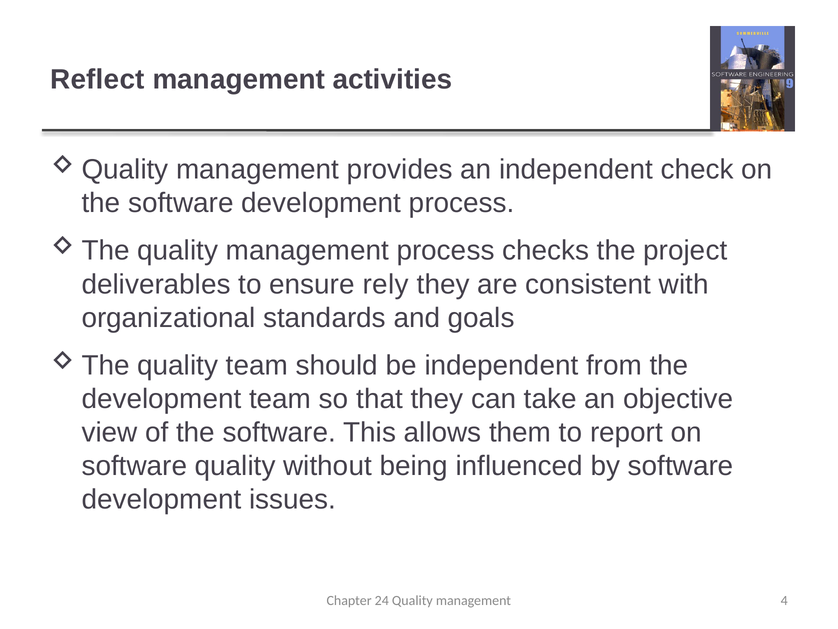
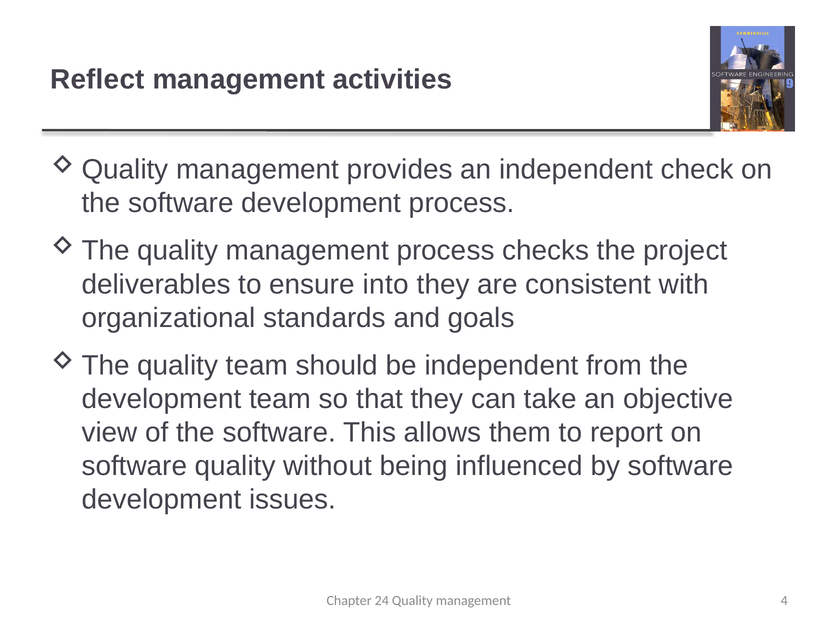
rely: rely -> into
